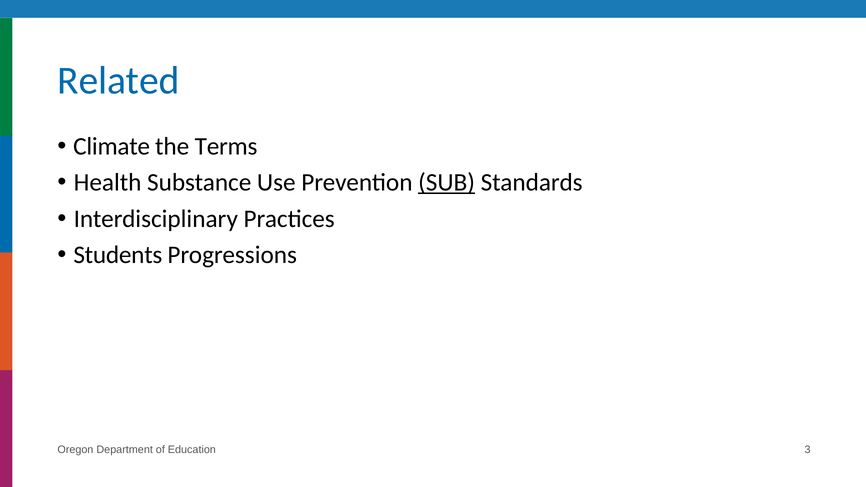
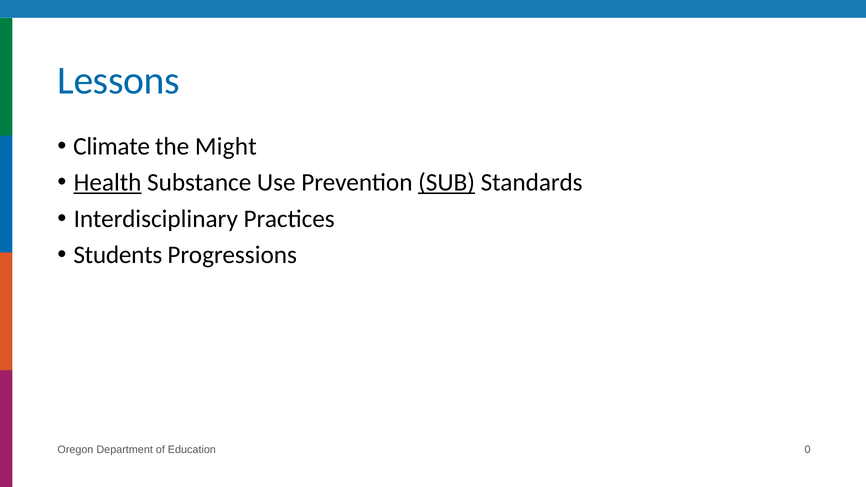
Related: Related -> Lessons
Terms: Terms -> Might
Health underline: none -> present
3: 3 -> 0
